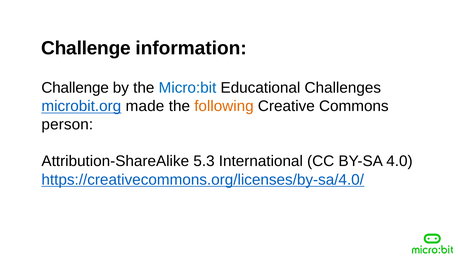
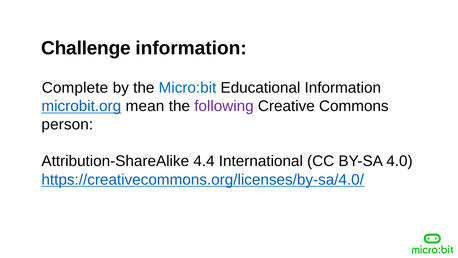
Challenge at (75, 88): Challenge -> Complete
Educational Challenges: Challenges -> Information
made: made -> mean
following colour: orange -> purple
5.3: 5.3 -> 4.4
